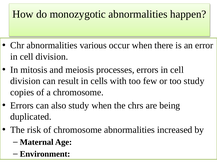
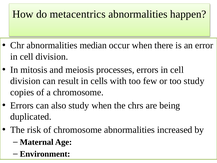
monozygotic: monozygotic -> metacentrics
various: various -> median
